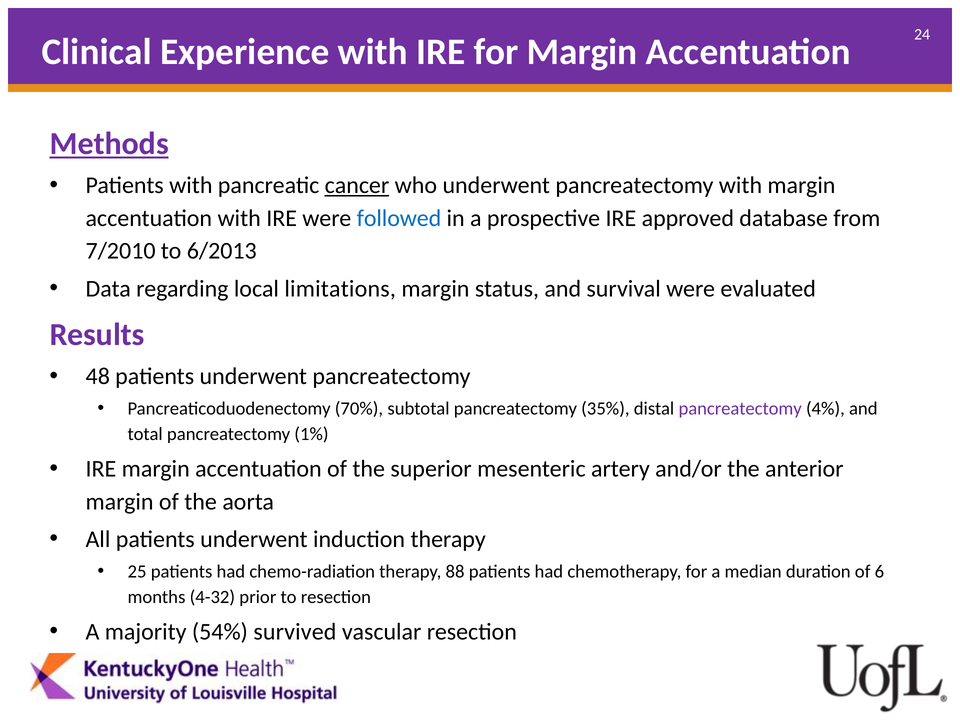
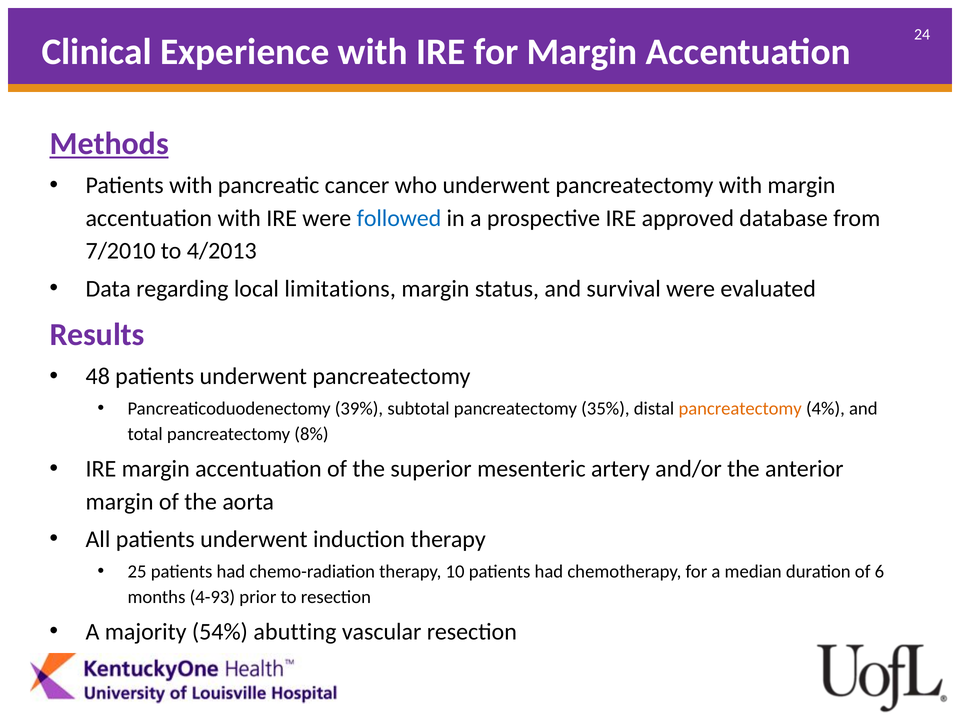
cancer underline: present -> none
6/2013: 6/2013 -> 4/2013
70%: 70% -> 39%
pancreatectomy at (740, 409) colour: purple -> orange
1%: 1% -> 8%
88: 88 -> 10
4-32: 4-32 -> 4-93
survived: survived -> abutting
